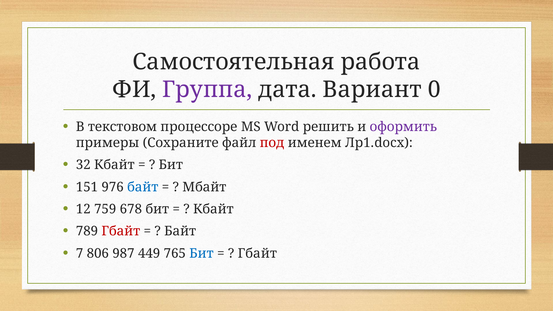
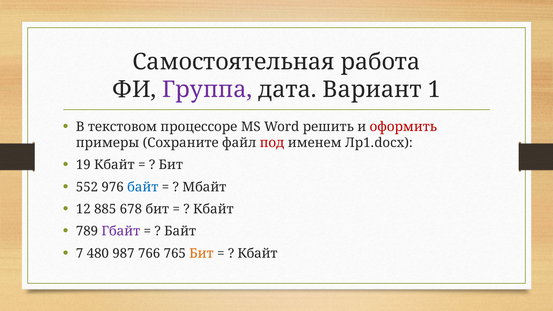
0: 0 -> 1
оформить colour: purple -> red
32: 32 -> 19
151: 151 -> 552
759: 759 -> 885
Гбайт at (121, 231) colour: red -> purple
806: 806 -> 480
449: 449 -> 766
Бит at (201, 253) colour: blue -> orange
Гбайт at (257, 253): Гбайт -> Кбайт
